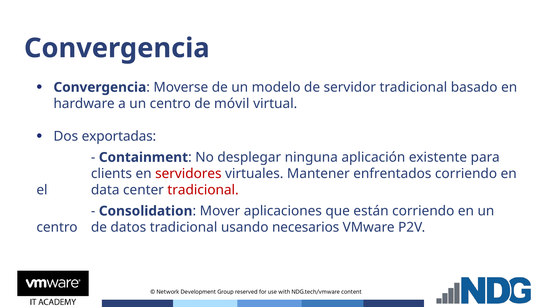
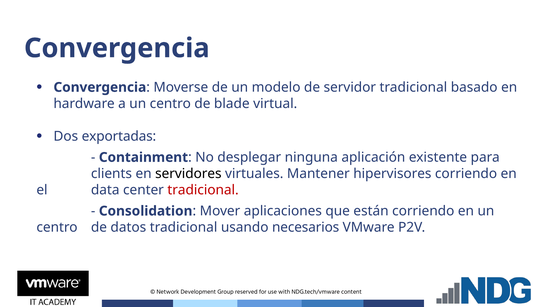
móvil: móvil -> blade
servidores colour: red -> black
enfrentados: enfrentados -> hipervisores
